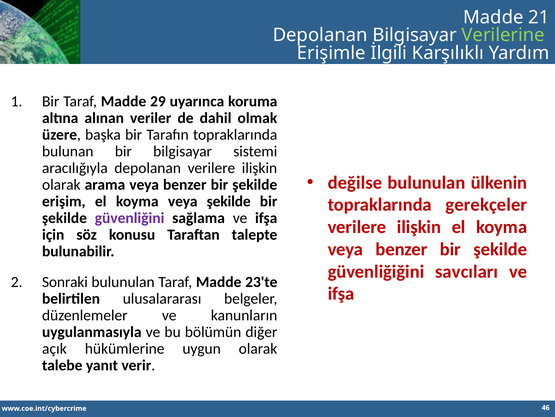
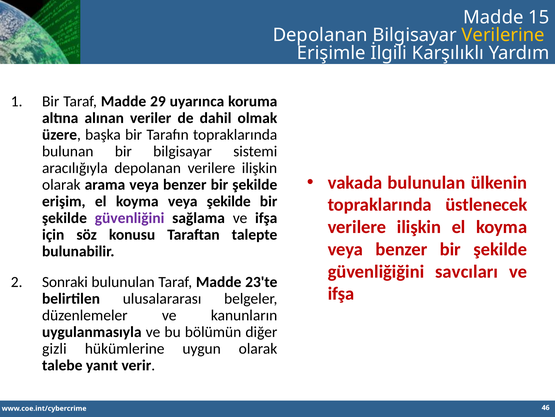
21: 21 -> 15
Verilerine colour: light green -> yellow
değilse: değilse -> vakada
gerekçeler: gerekçeler -> üstlenecek
açık: açık -> gizli
